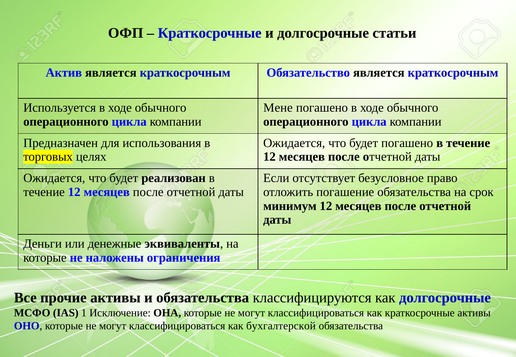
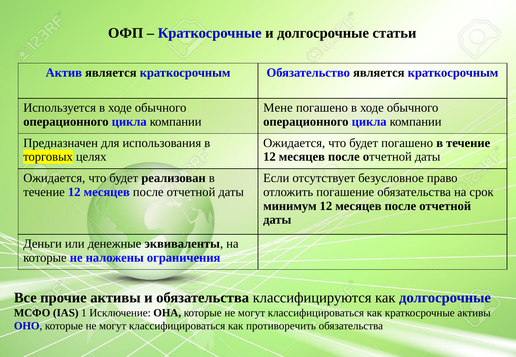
бухгалтерской: бухгалтерской -> противоречить
